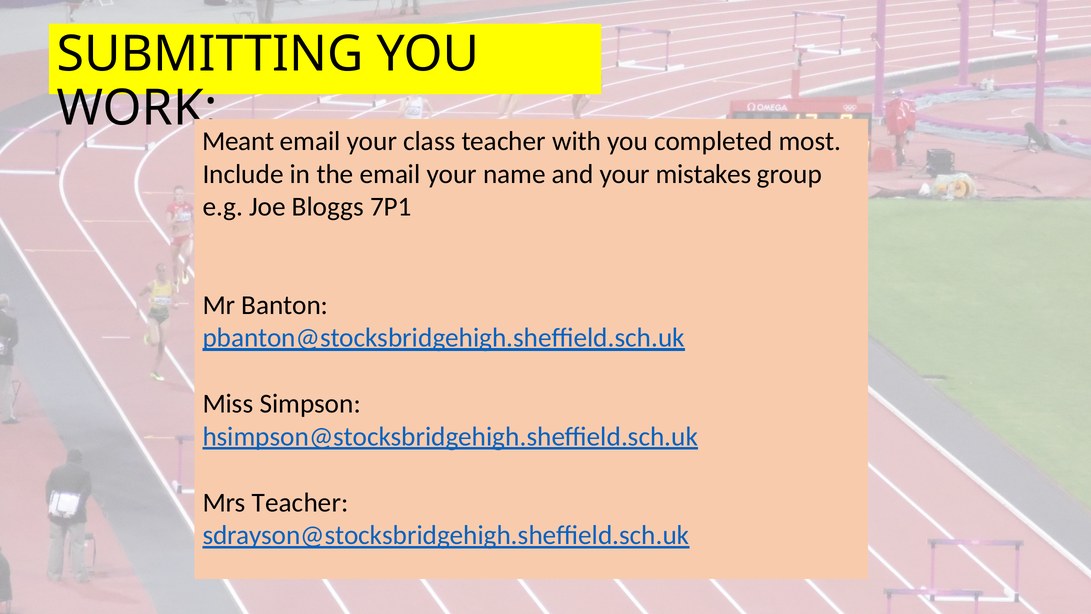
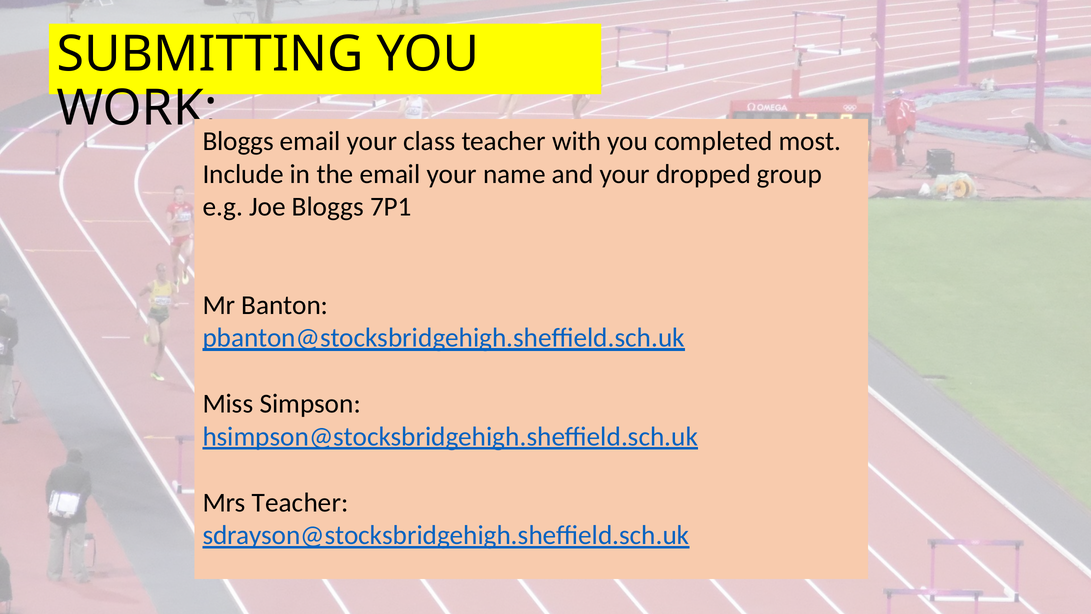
Meant at (238, 141): Meant -> Bloggs
mistakes: mistakes -> dropped
